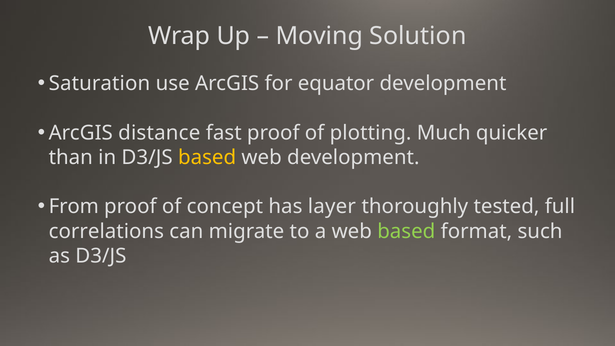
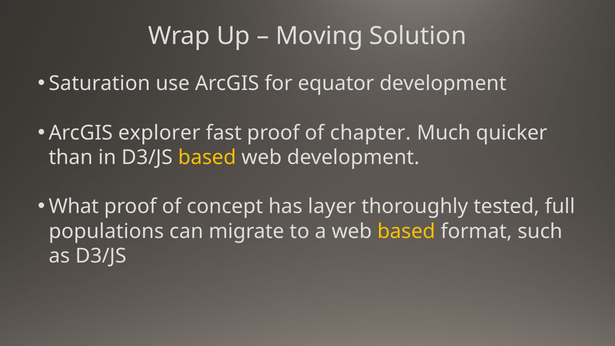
distance: distance -> explorer
plotting: plotting -> chapter
From: From -> What
correlations: correlations -> populations
based at (406, 231) colour: light green -> yellow
